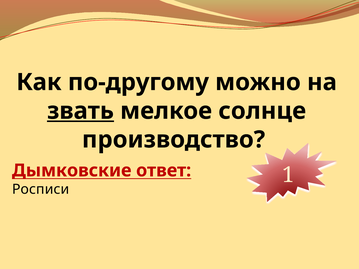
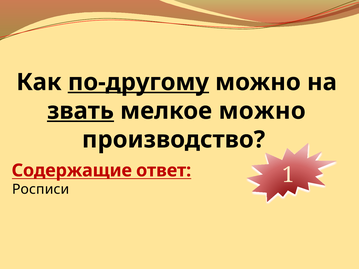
по-другому underline: none -> present
мелкое солнце: солнце -> можно
Дымковские: Дымковские -> Содержащие
